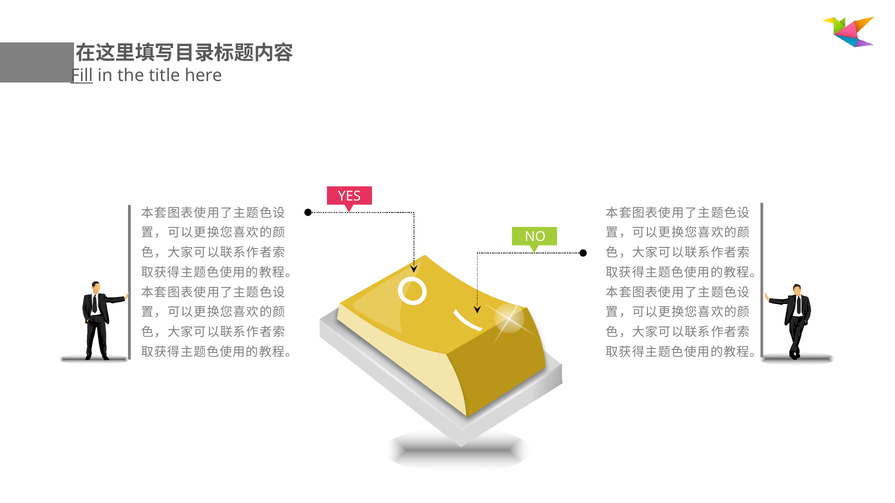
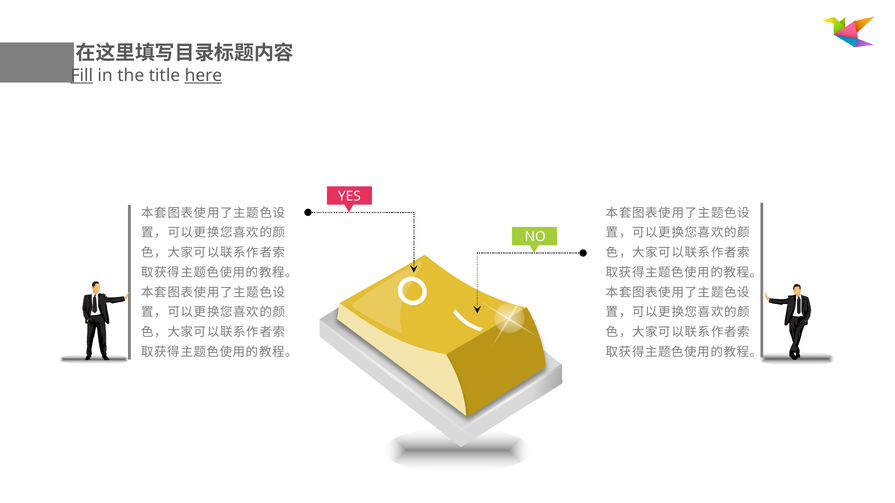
here underline: none -> present
